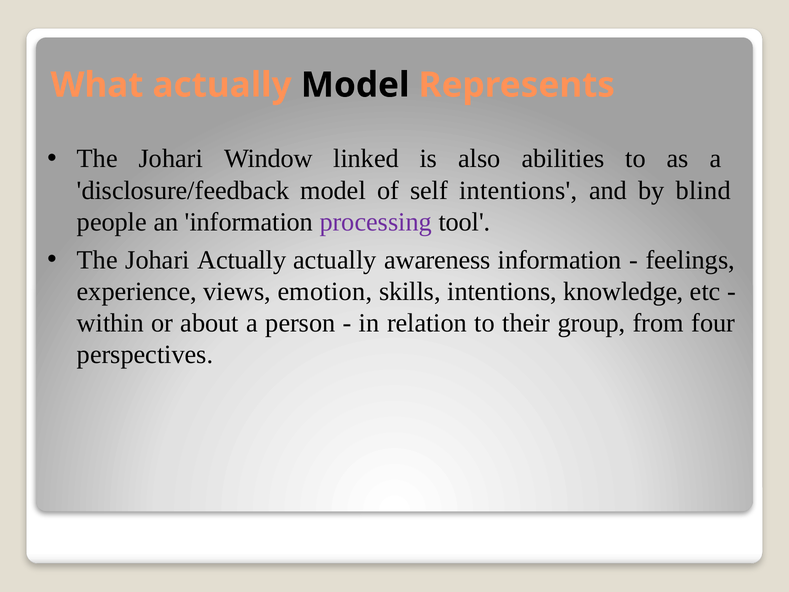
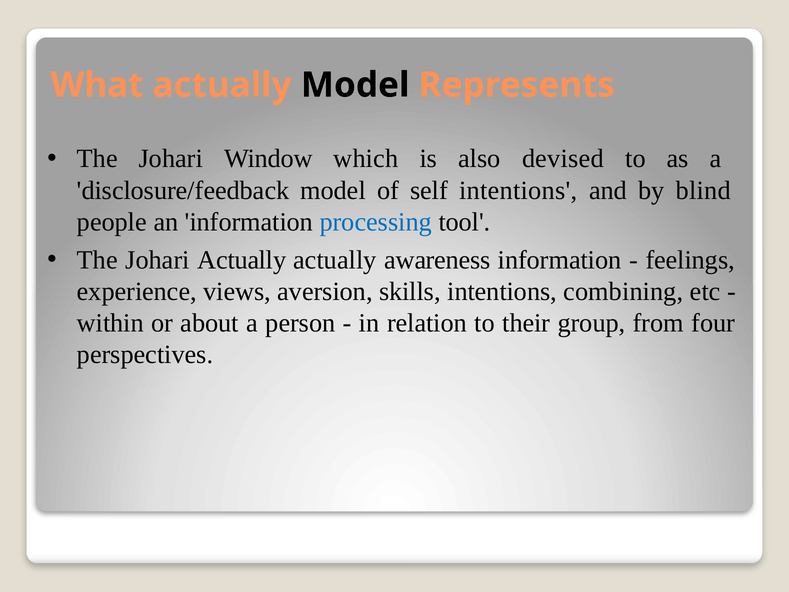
linked: linked -> which
abilities: abilities -> devised
processing colour: purple -> blue
emotion: emotion -> aversion
knowledge: knowledge -> combining
